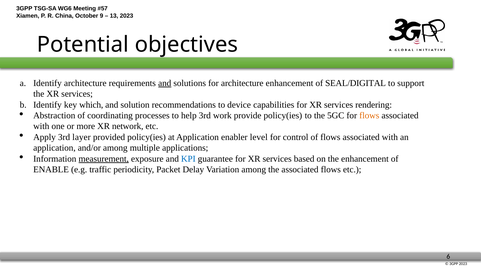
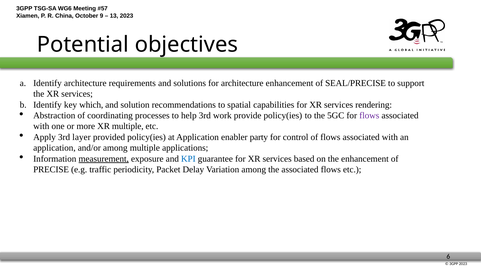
and at (165, 83) underline: present -> none
SEAL/DIGITAL: SEAL/DIGITAL -> SEAL/PRECISE
device: device -> spatial
flows at (369, 116) colour: orange -> purple
XR network: network -> multiple
level: level -> party
ENABLE: ENABLE -> PRECISE
